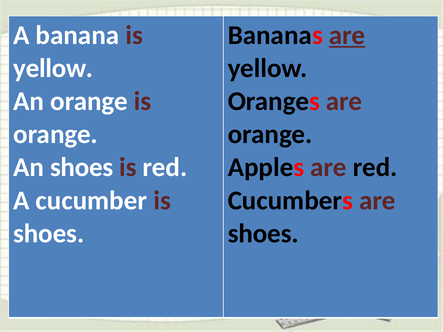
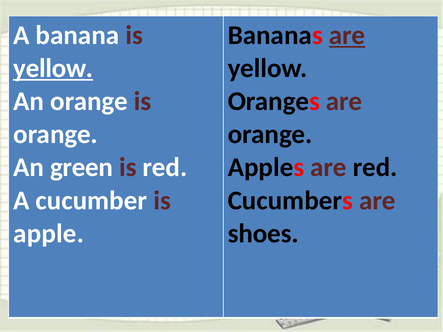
yellow at (53, 68) underline: none -> present
An shoes: shoes -> green
shoes at (49, 234): shoes -> apple
